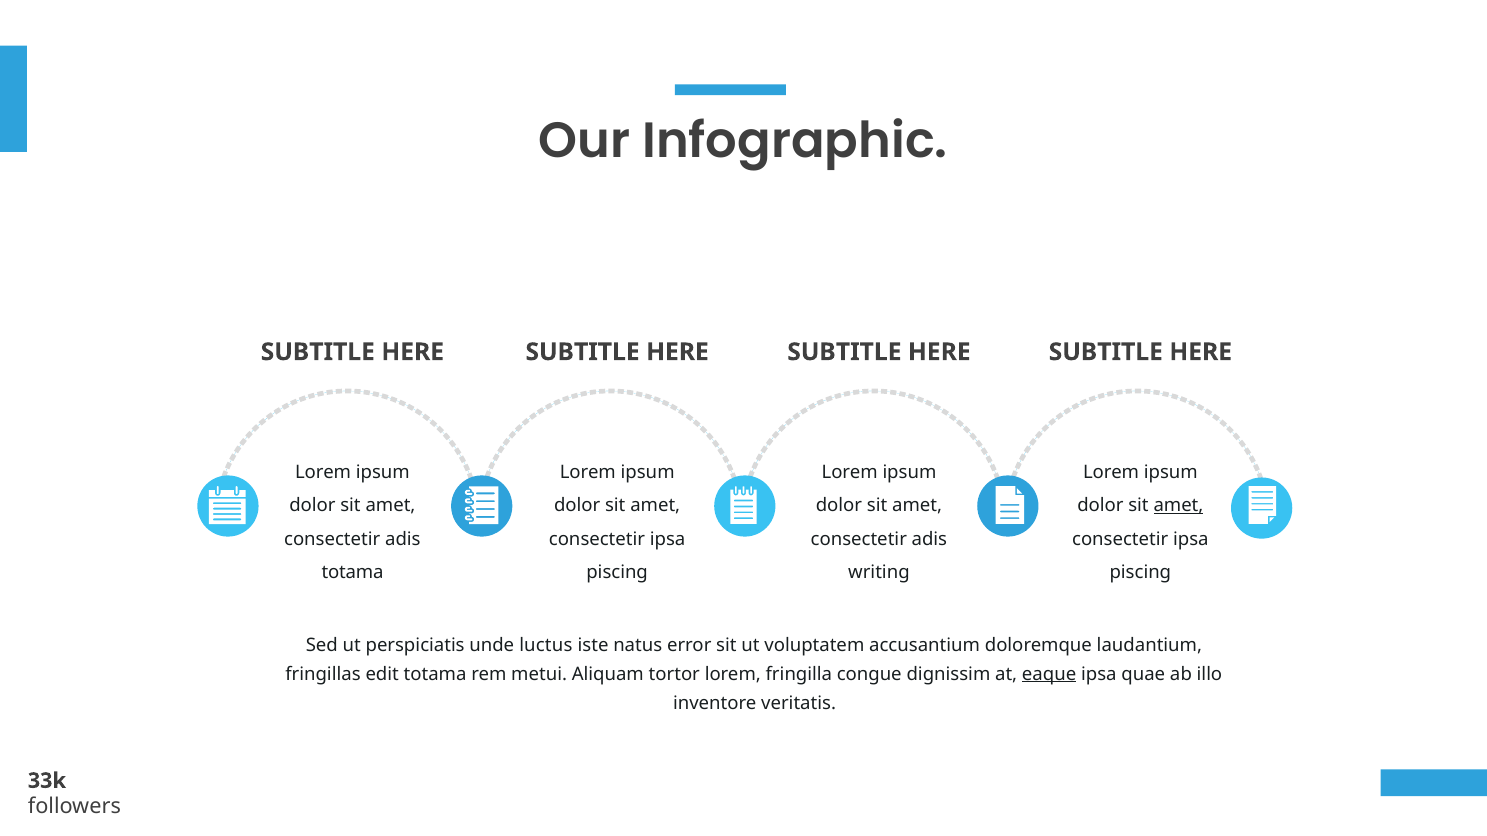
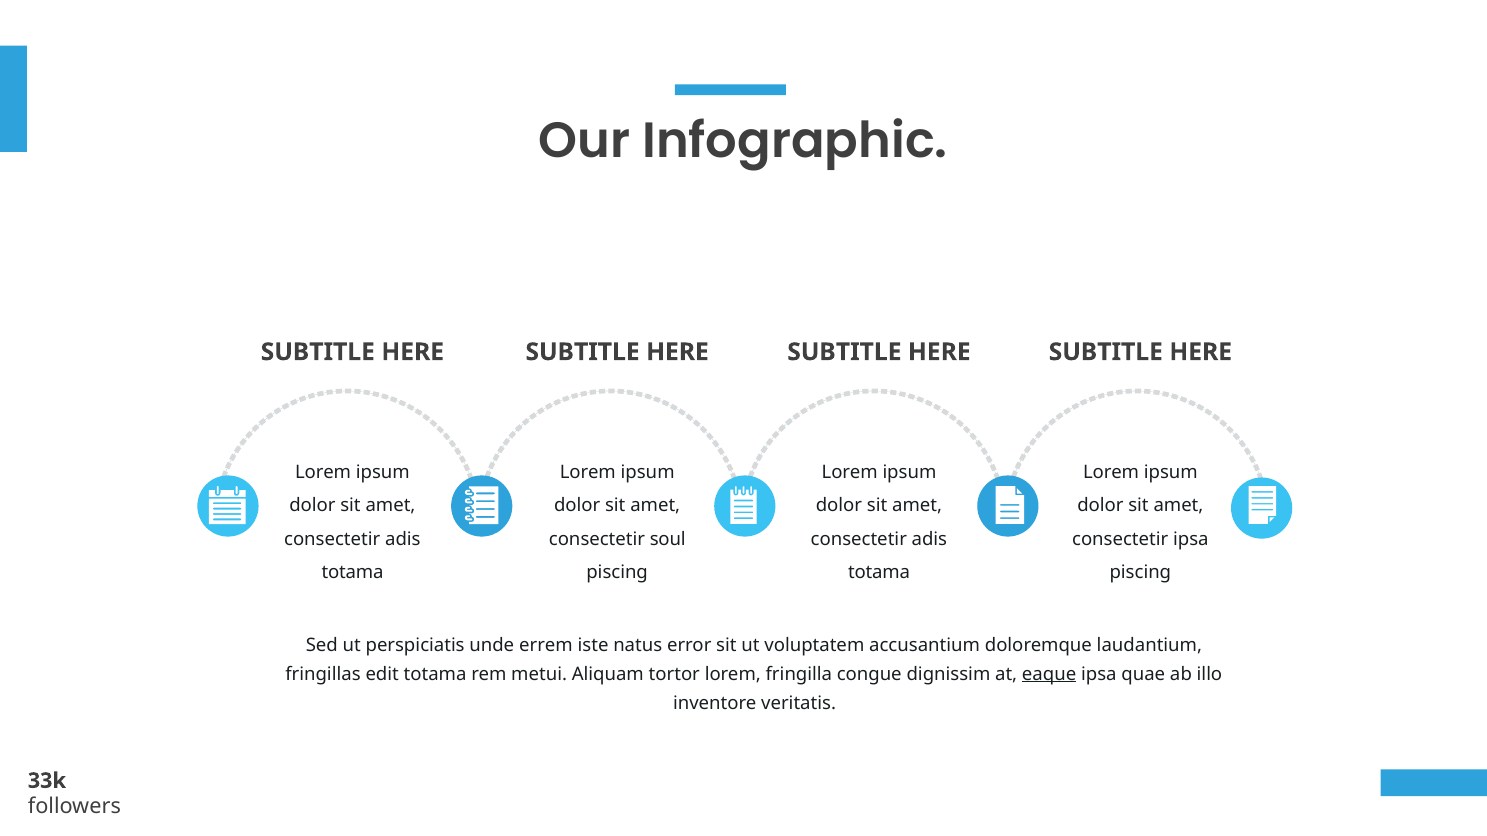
amet at (1178, 506) underline: present -> none
ipsa at (668, 540): ipsa -> soul
writing at (879, 573): writing -> totama
luctus: luctus -> errem
